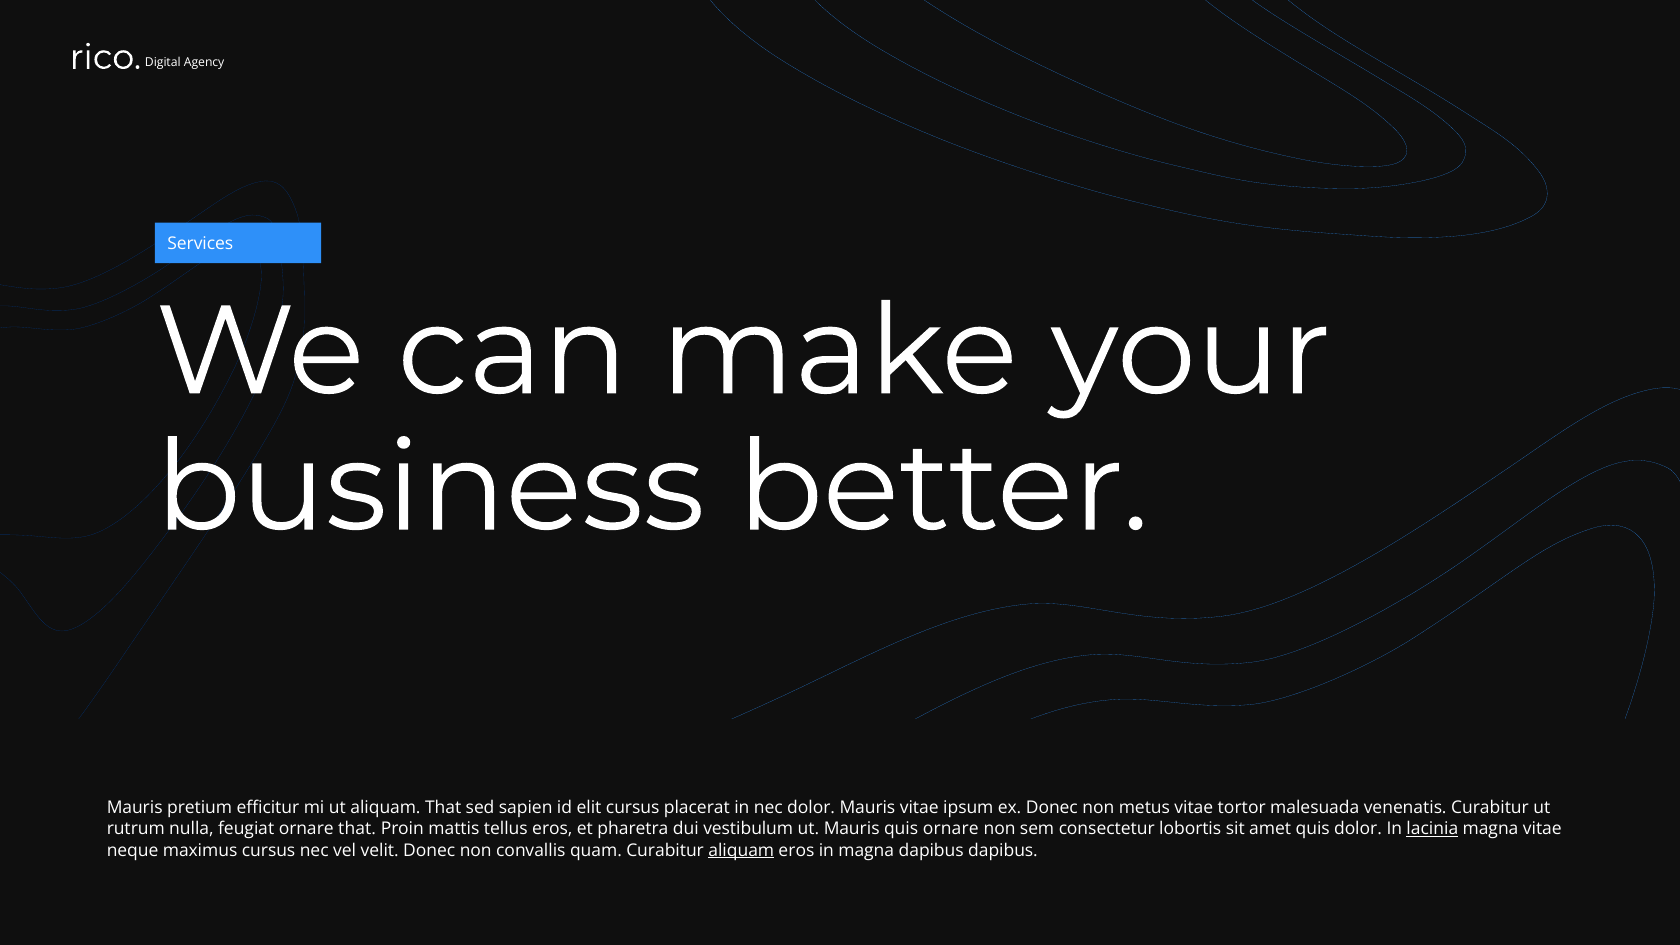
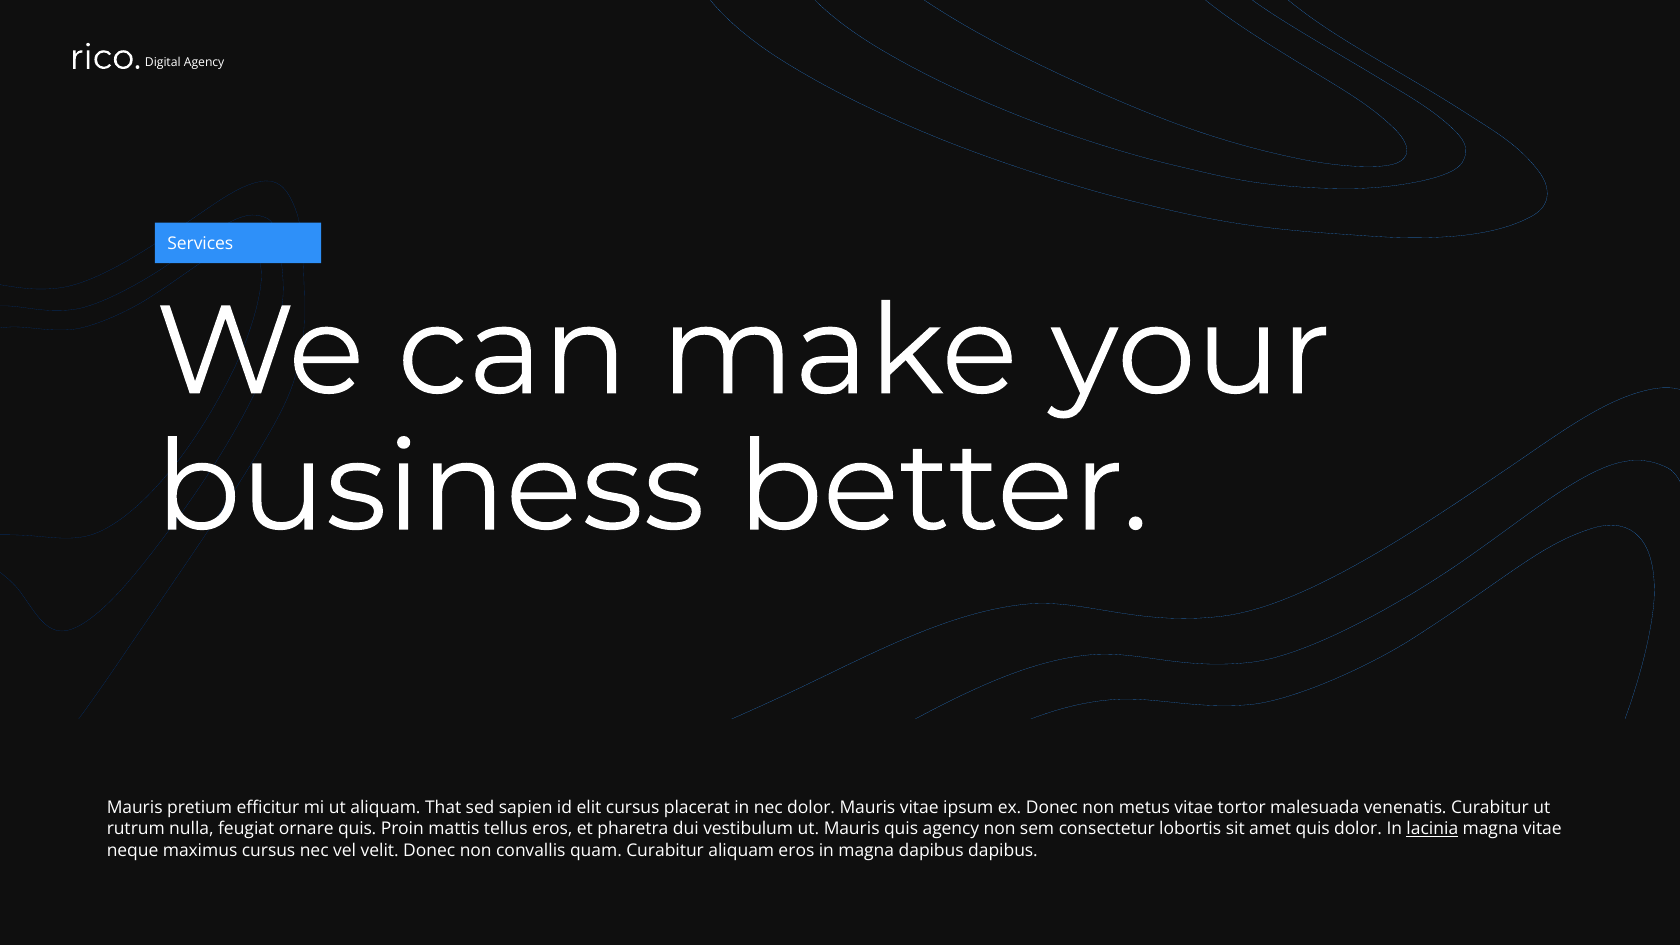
ornare that: that -> quis
quis ornare: ornare -> agency
aliquam at (741, 850) underline: present -> none
